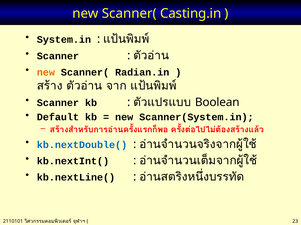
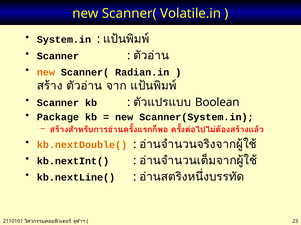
Casting.in: Casting.in -> Volatile.in
Default: Default -> Package
kb.nextDouble( colour: blue -> orange
